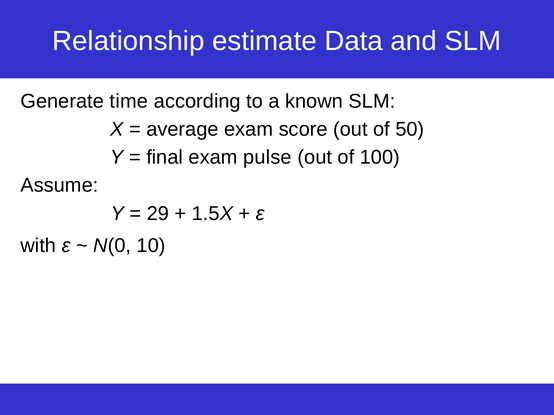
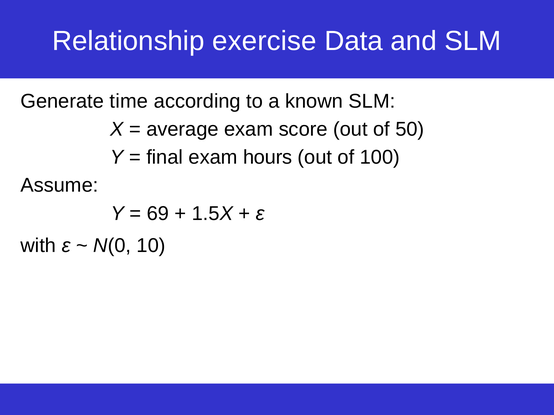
estimate: estimate -> exercise
pulse: pulse -> hours
29: 29 -> 69
